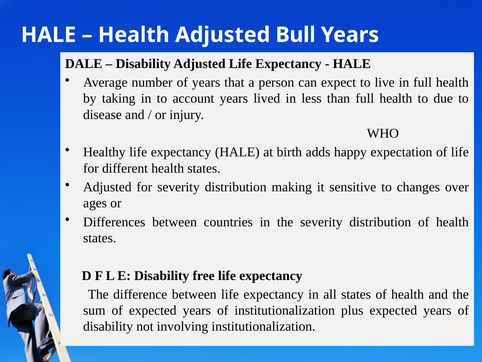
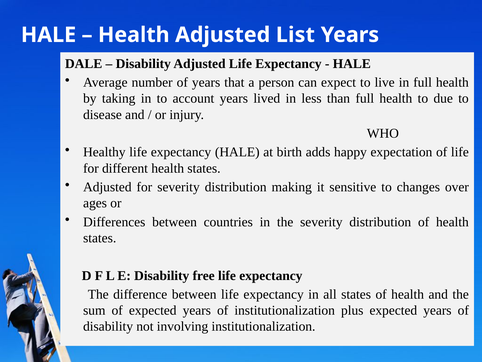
Bull: Bull -> List
